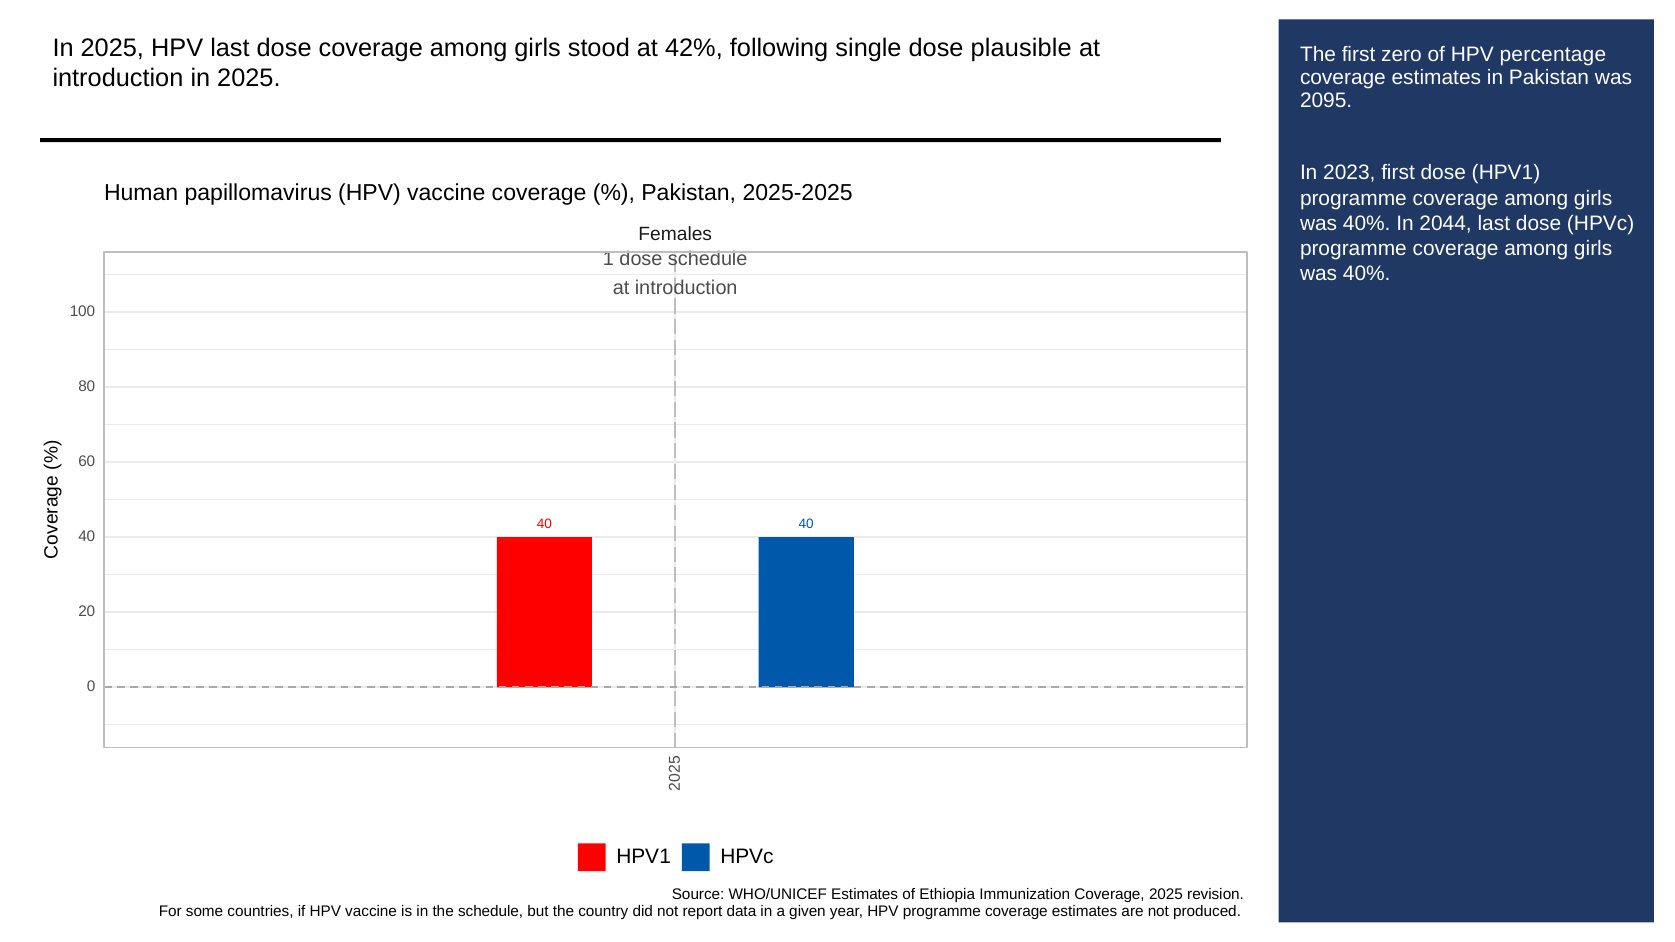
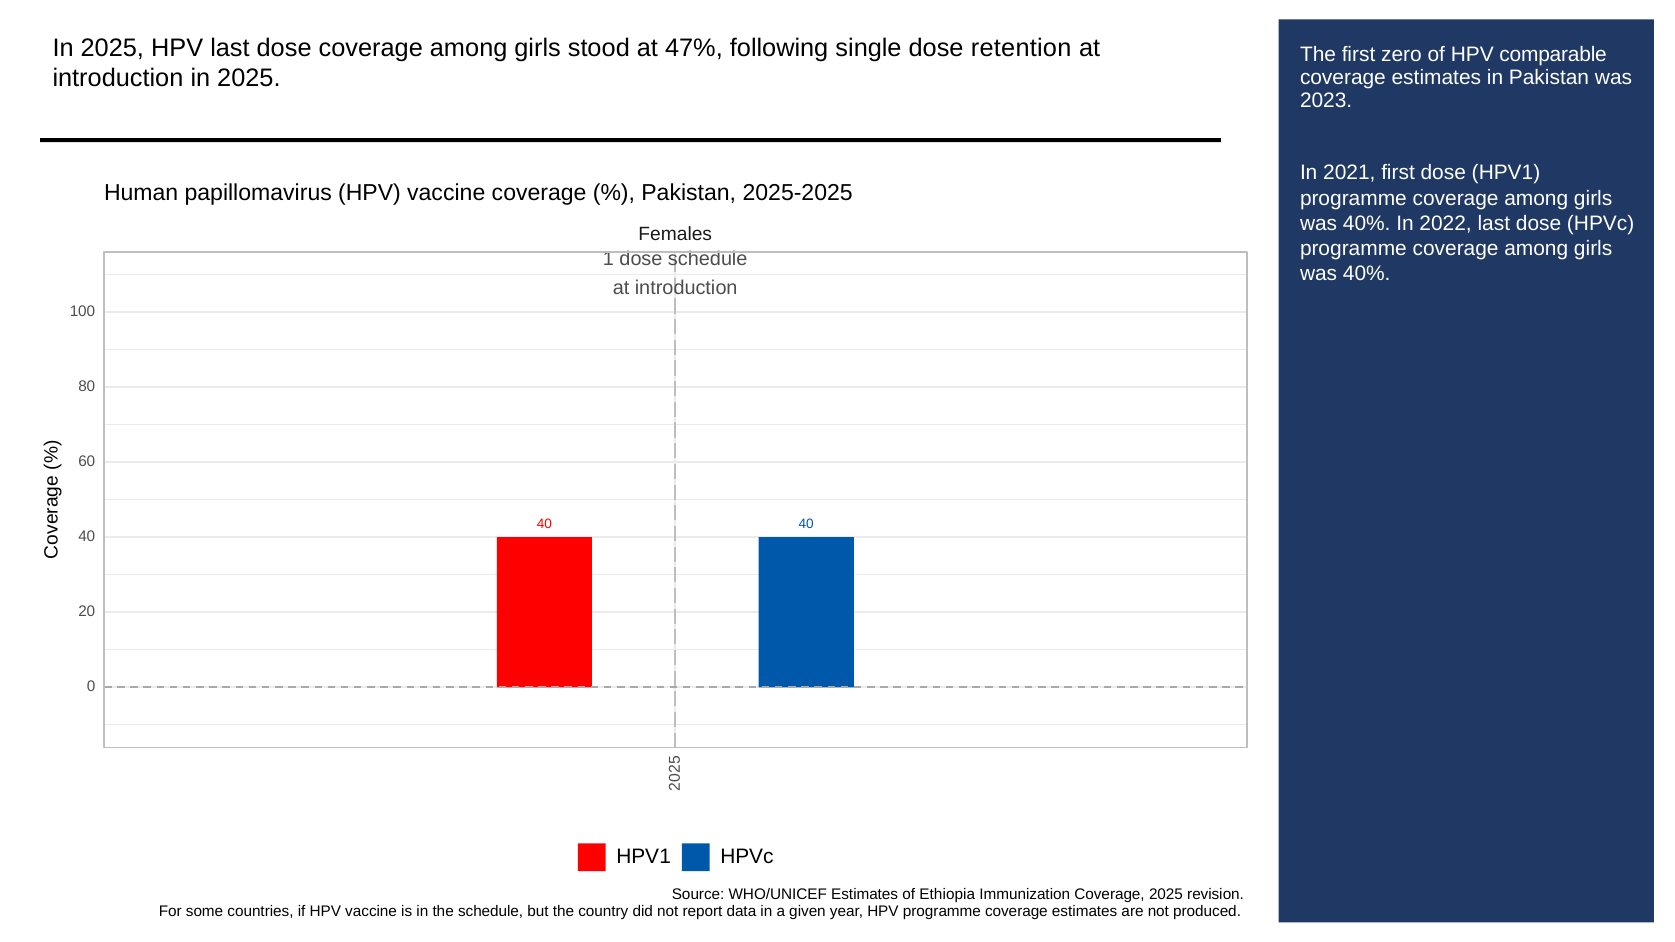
42%: 42% -> 47%
plausible: plausible -> retention
percentage: percentage -> comparable
2095: 2095 -> 2023
2023: 2023 -> 2021
2044: 2044 -> 2022
